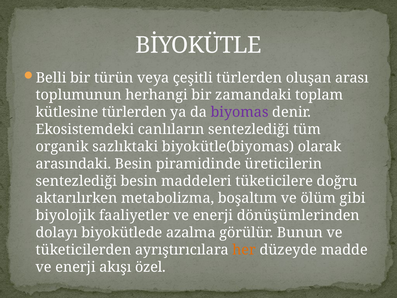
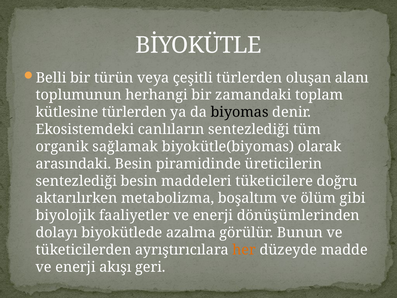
arası: arası -> alanı
biyomas colour: purple -> black
sazlıktaki: sazlıktaki -> sağlamak
özel: özel -> geri
